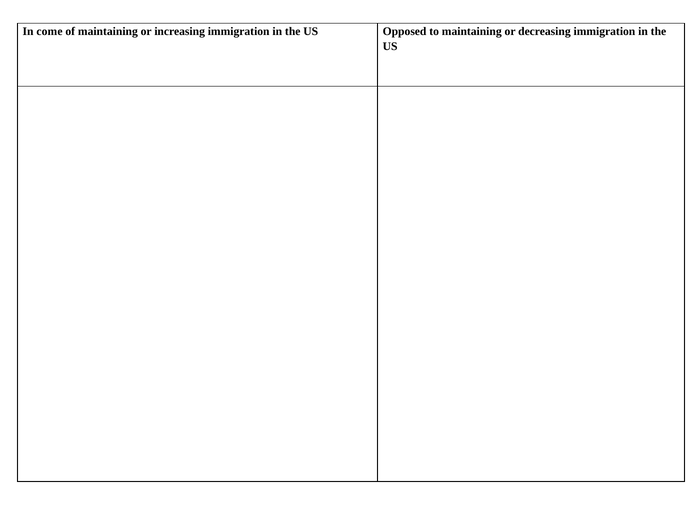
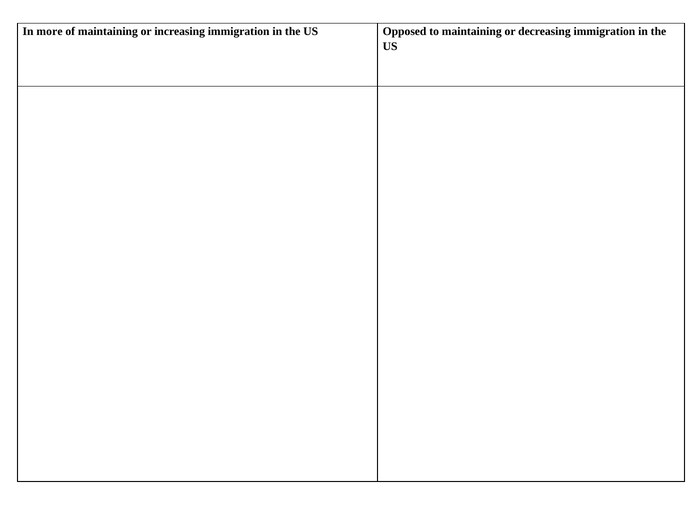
come: come -> more
